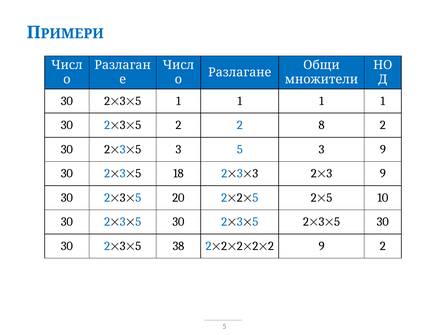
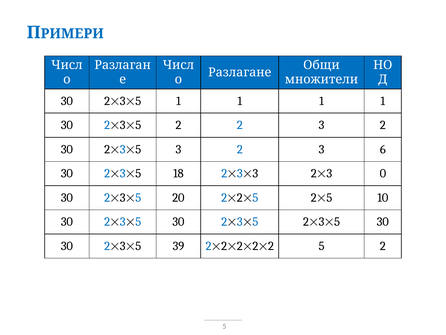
2 2 8: 8 -> 3
235 3 5: 5 -> 2
3 9: 9 -> 6
23 9: 9 -> 0
38: 38 -> 39
22222 9: 9 -> 5
